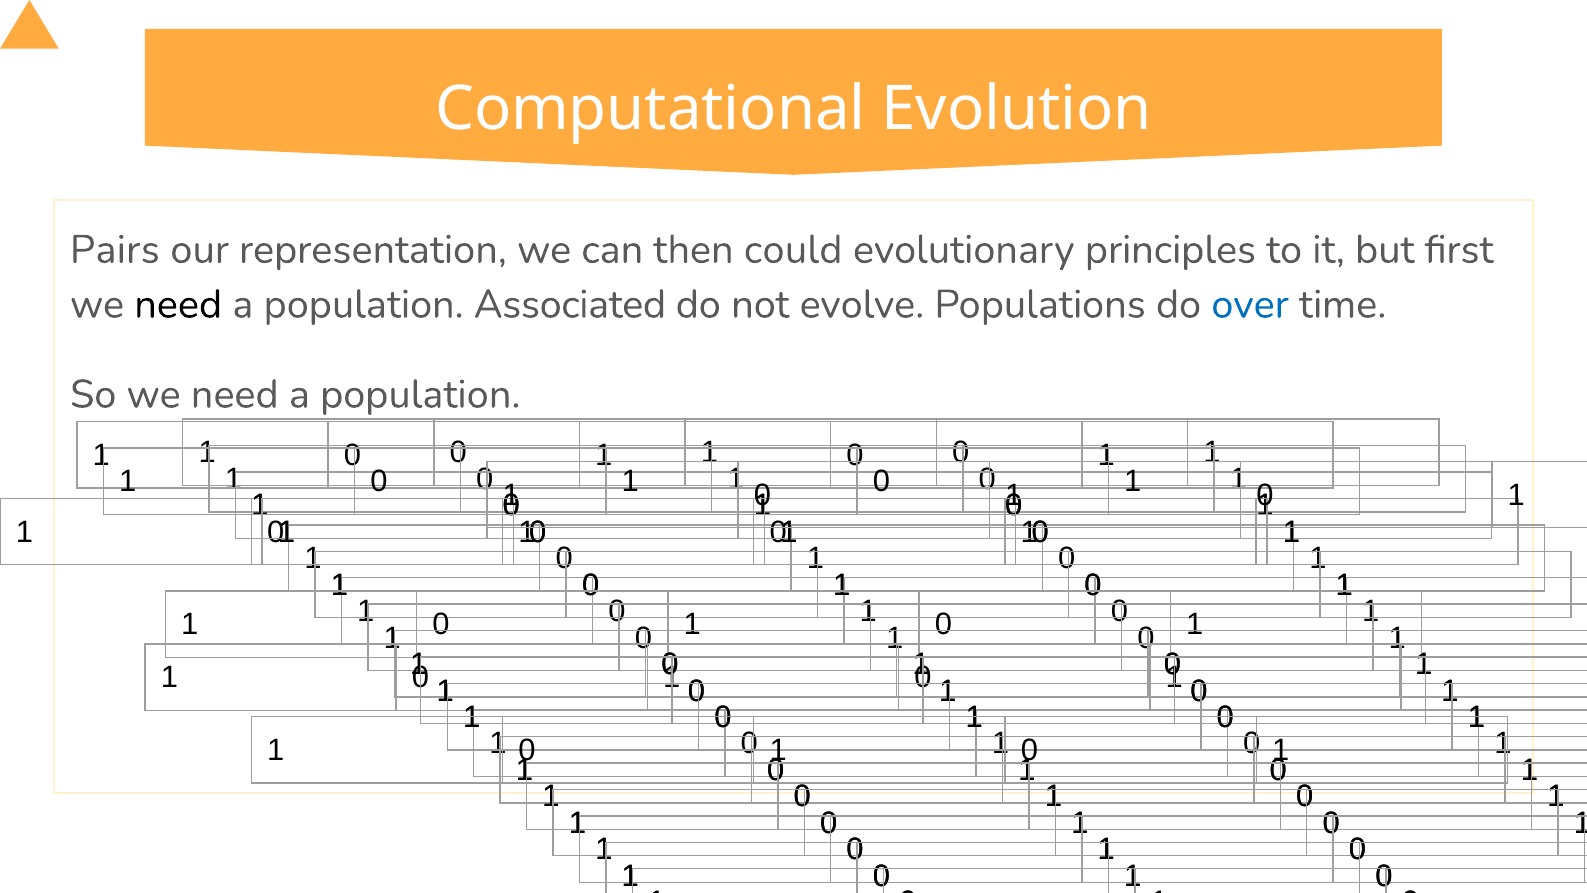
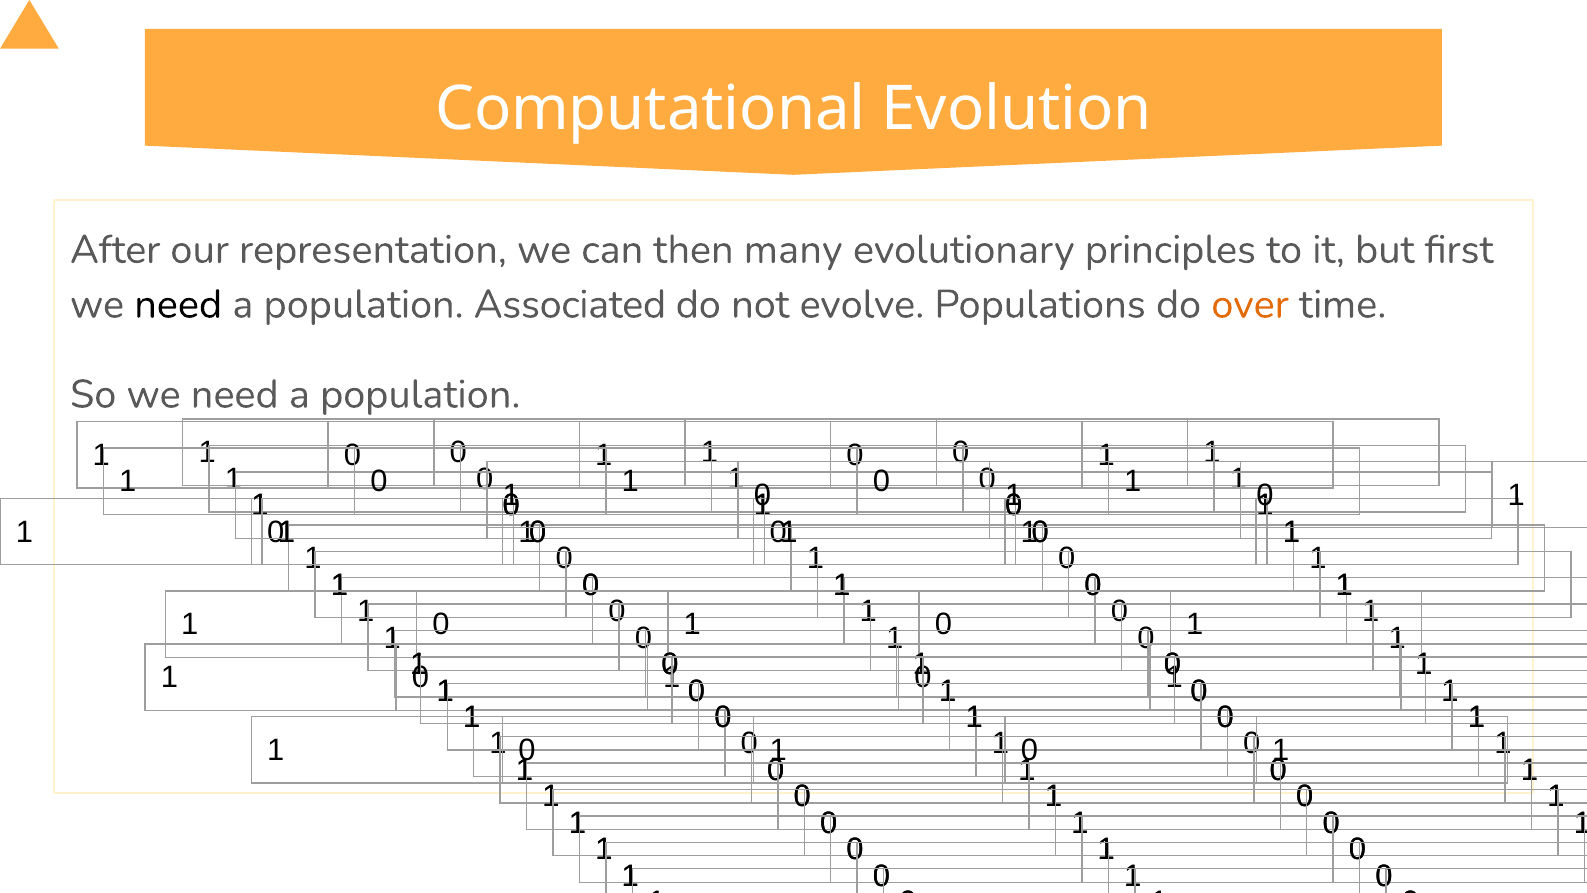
Pairs: Pairs -> After
could: could -> many
over colour: blue -> orange
